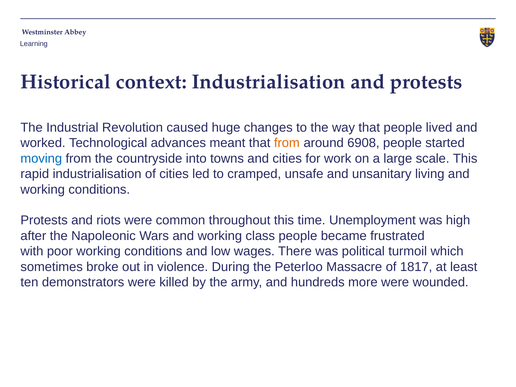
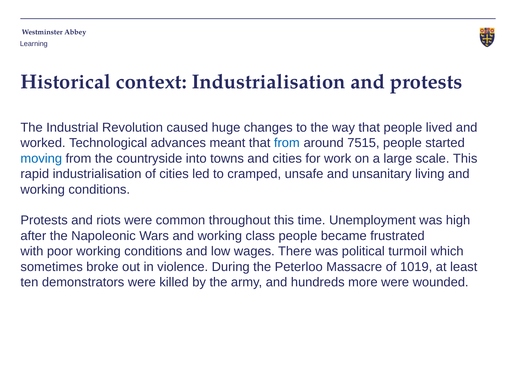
from at (287, 143) colour: orange -> blue
6908: 6908 -> 7515
1817: 1817 -> 1019
